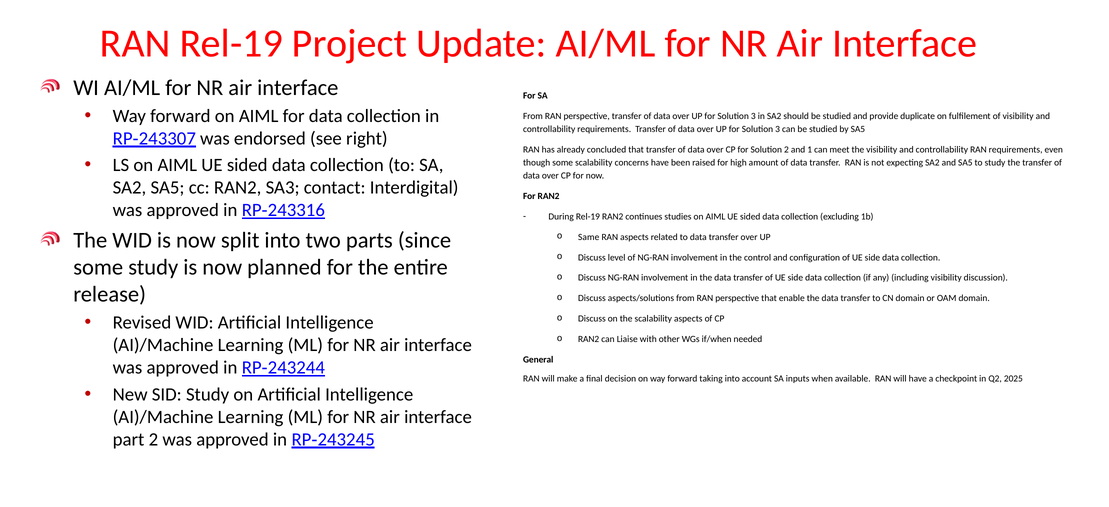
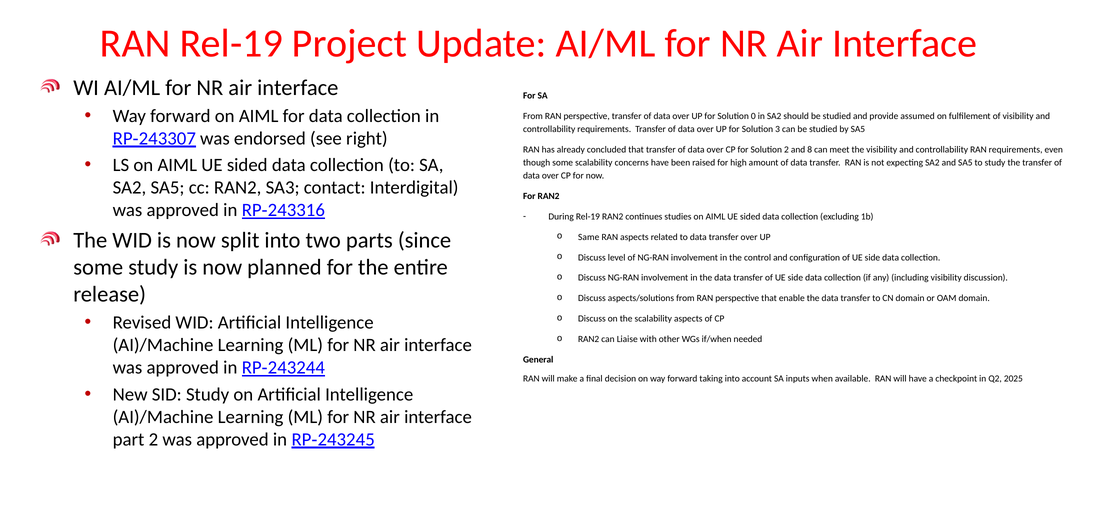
3 at (753, 116): 3 -> 0
duplicate: duplicate -> assumed
1: 1 -> 8
